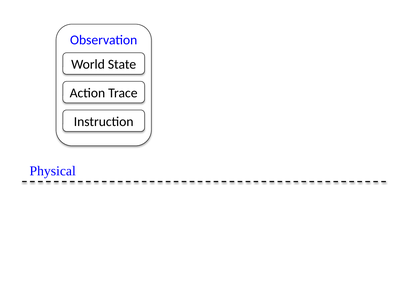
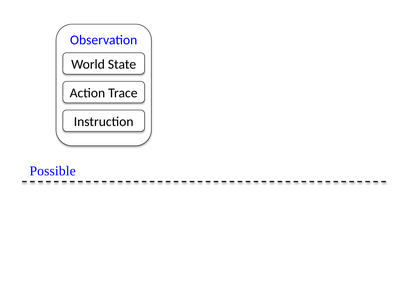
Physical: Physical -> Possible
